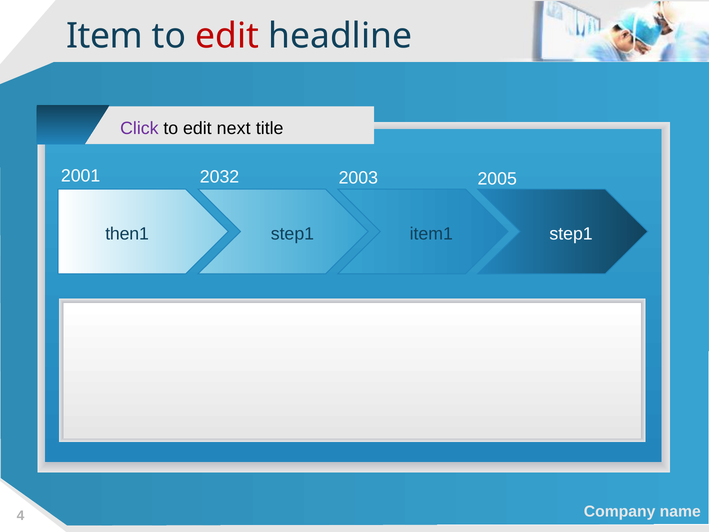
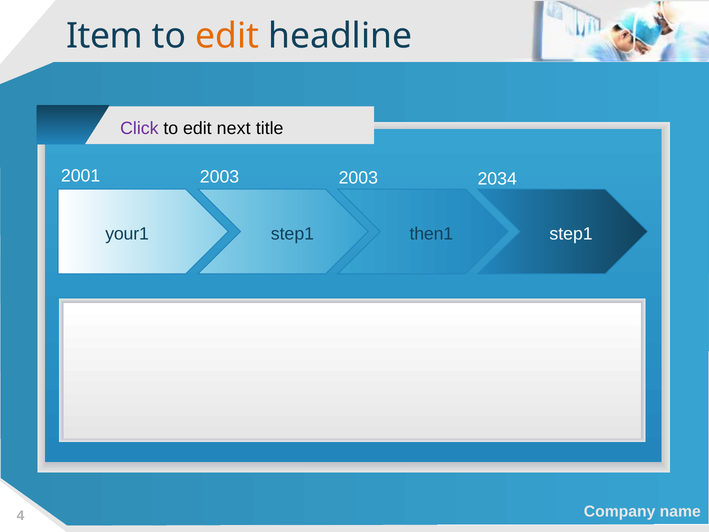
edit at (227, 36) colour: red -> orange
2032 at (220, 177): 2032 -> 2003
2005: 2005 -> 2034
then1: then1 -> your1
item1: item1 -> then1
